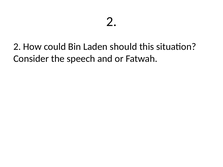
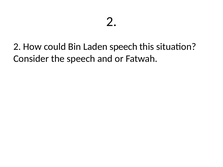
Laden should: should -> speech
